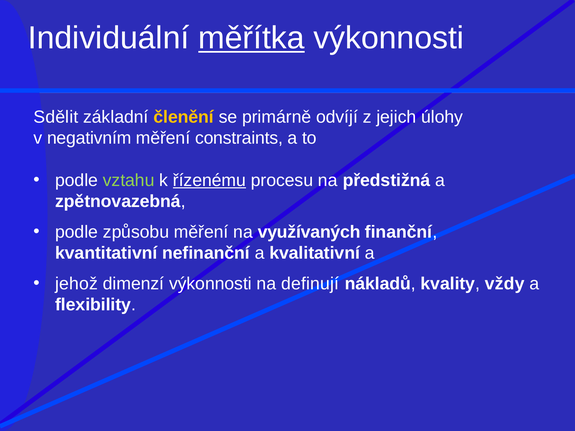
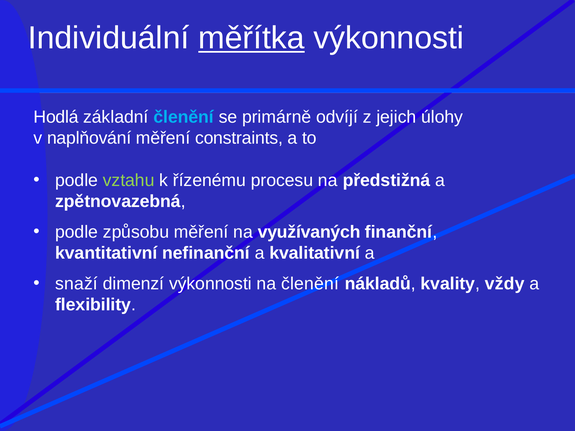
Sdělit: Sdělit -> Hodlá
členění at (184, 117) colour: yellow -> light blue
negativním: negativním -> naplňování
řízenému underline: present -> none
jehož: jehož -> snaží
na definují: definují -> členění
